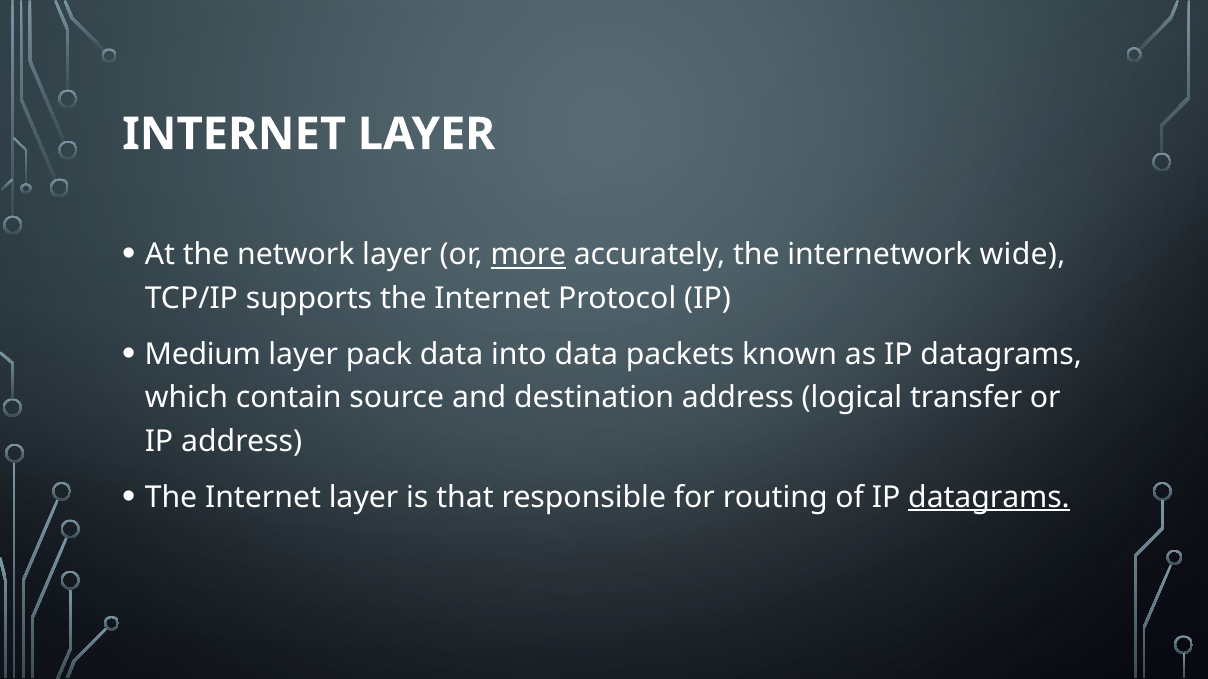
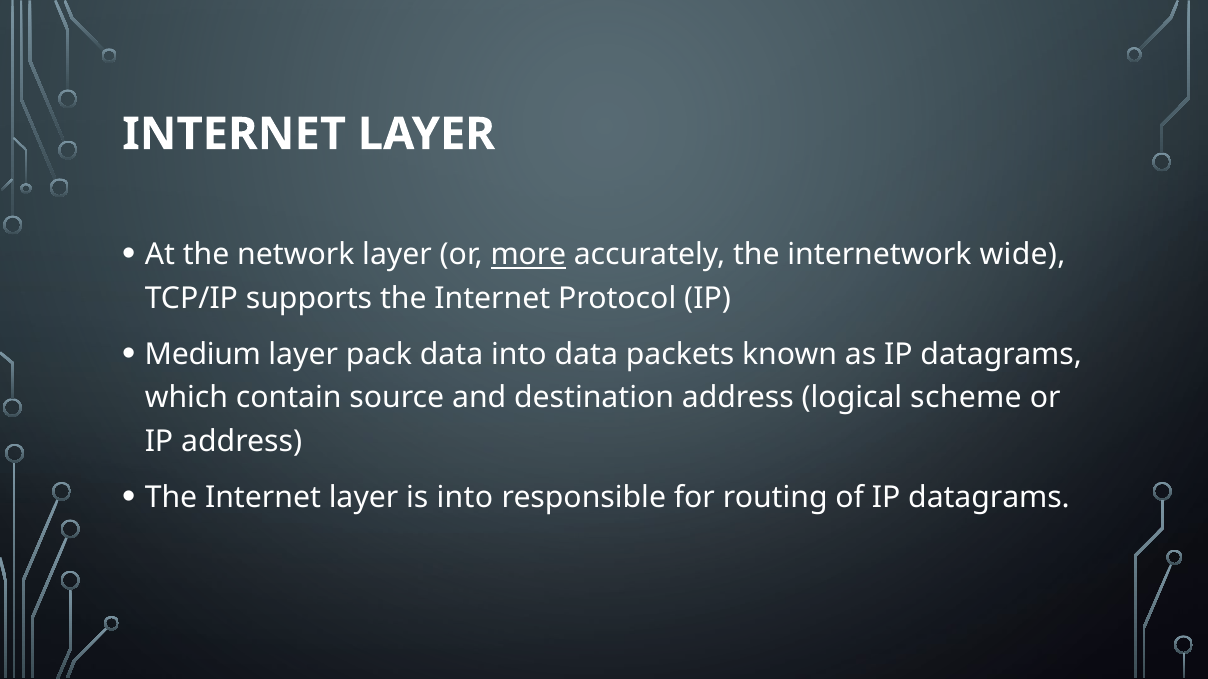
transfer: transfer -> scheme
is that: that -> into
datagrams at (989, 497) underline: present -> none
